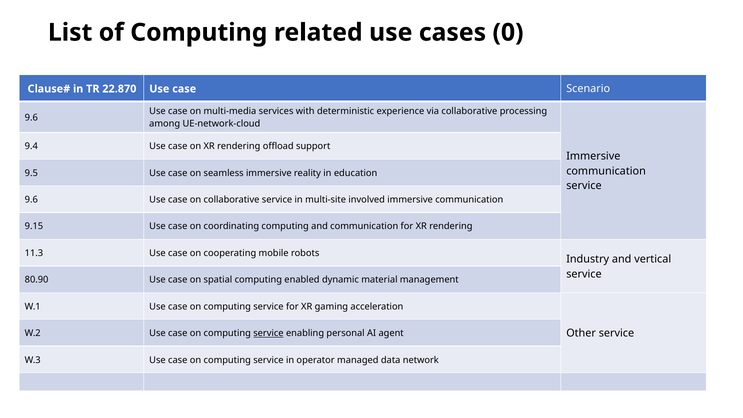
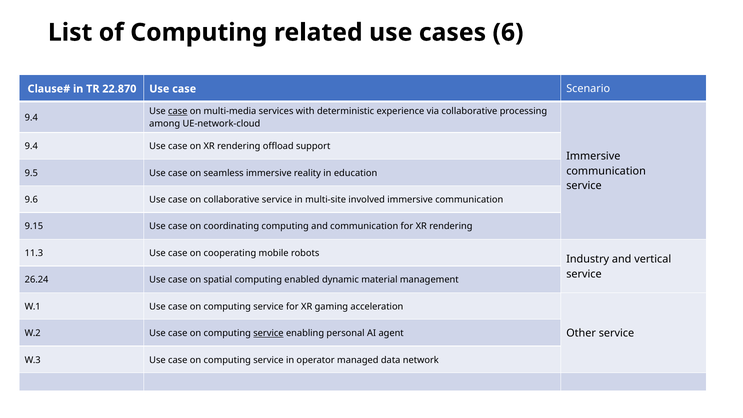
0: 0 -> 6
case at (178, 111) underline: none -> present
9.6 at (31, 118): 9.6 -> 9.4
80.90: 80.90 -> 26.24
